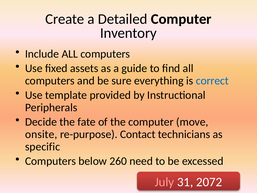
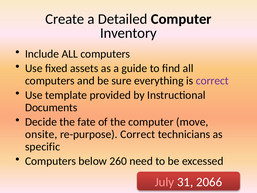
correct at (212, 81) colour: blue -> purple
Peripherals: Peripherals -> Documents
re-purpose Contact: Contact -> Correct
2072: 2072 -> 2066
